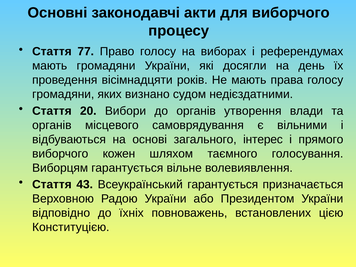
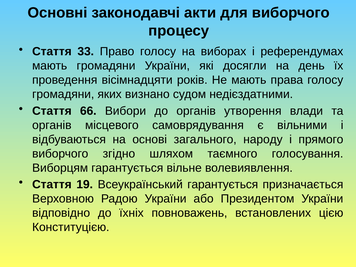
77: 77 -> 33
20: 20 -> 66
інтерес: інтерес -> народу
кожен: кожен -> згідно
43: 43 -> 19
